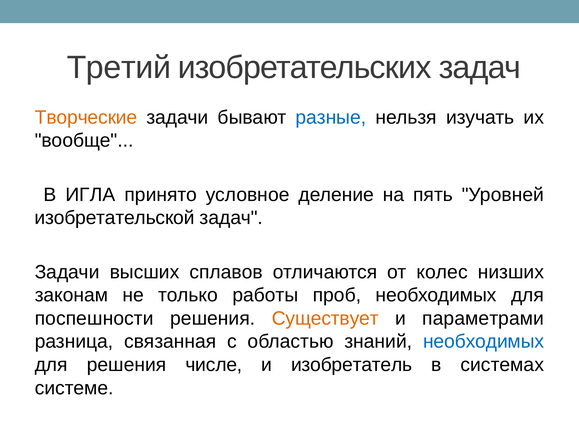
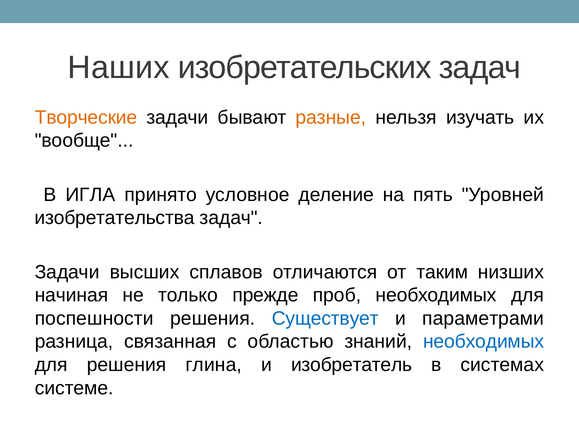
Третий: Третий -> Наших
разные colour: blue -> orange
изобретательской: изобретательской -> изобретательства
колес: колес -> таким
законам: законам -> начиная
работы: работы -> прежде
Существует colour: orange -> blue
числе: числе -> глина
